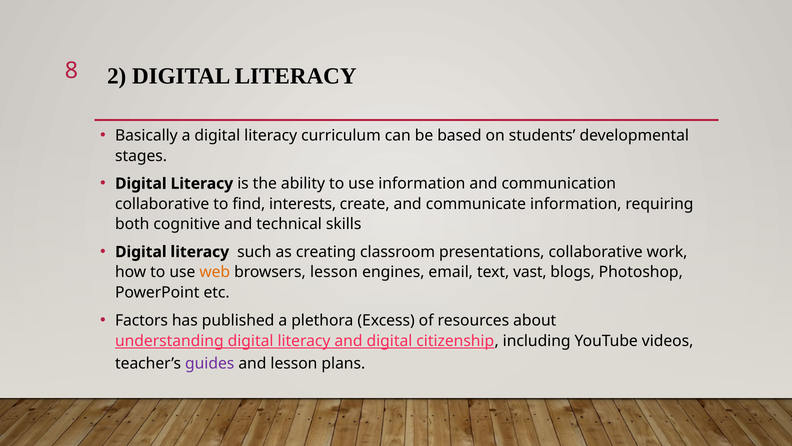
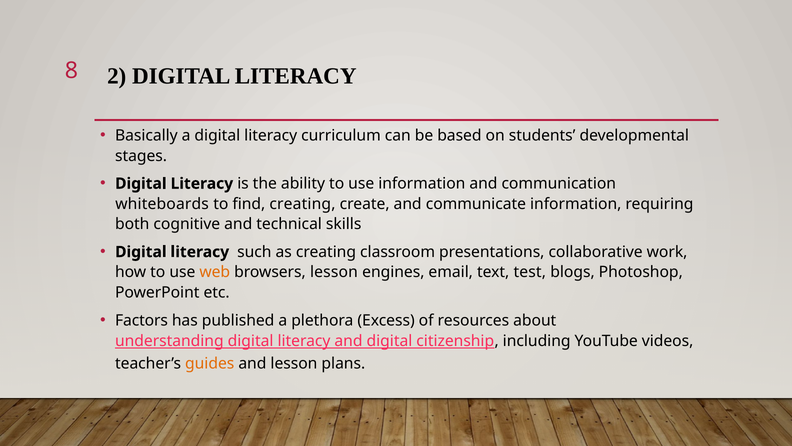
collaborative at (162, 204): collaborative -> whiteboards
find interests: interests -> creating
vast: vast -> test
guides colour: purple -> orange
